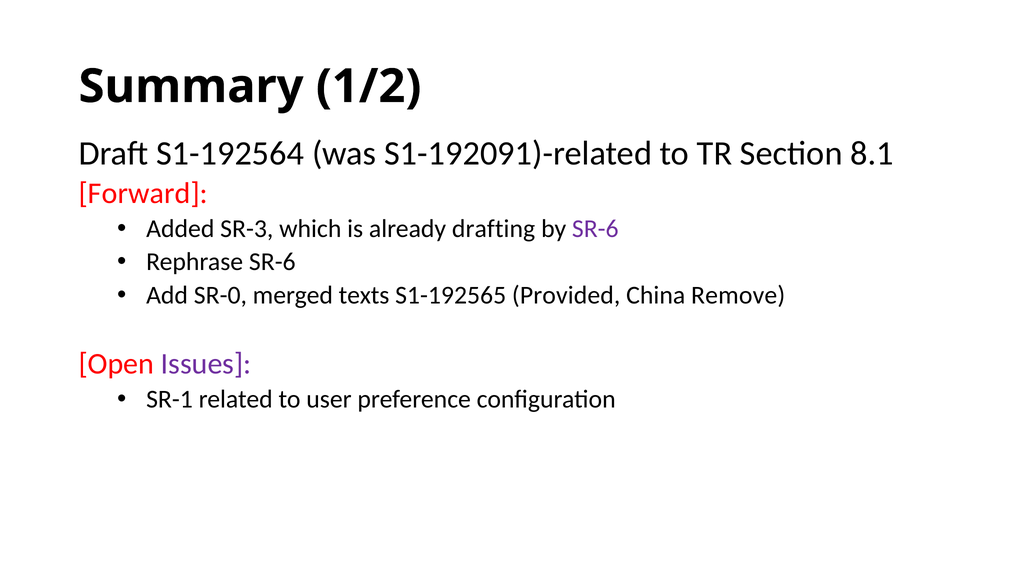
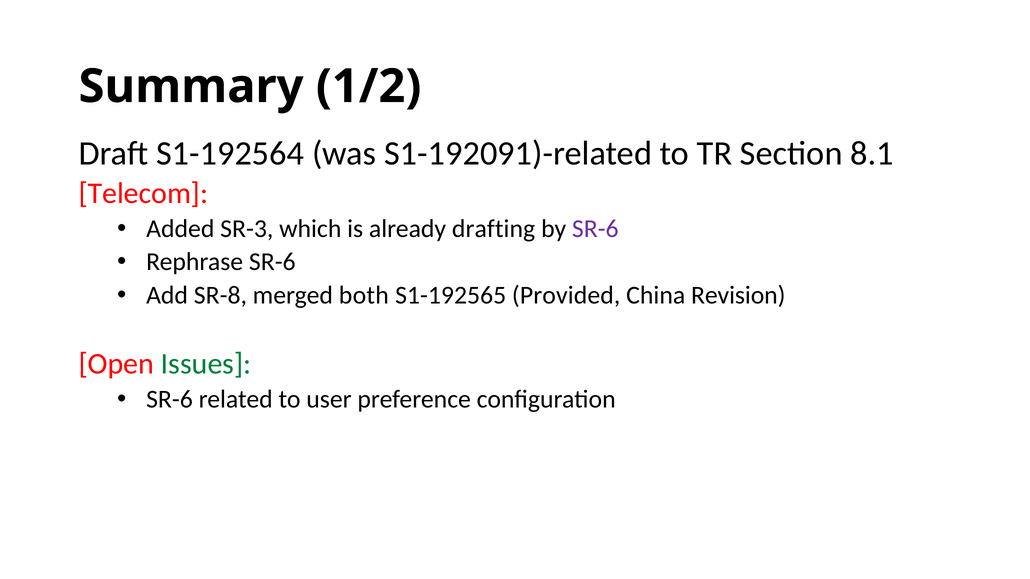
Forward: Forward -> Telecom
SR-0: SR-0 -> SR-8
texts: texts -> both
Remove: Remove -> Revision
Issues colour: purple -> green
SR-1 at (169, 399): SR-1 -> SR-6
